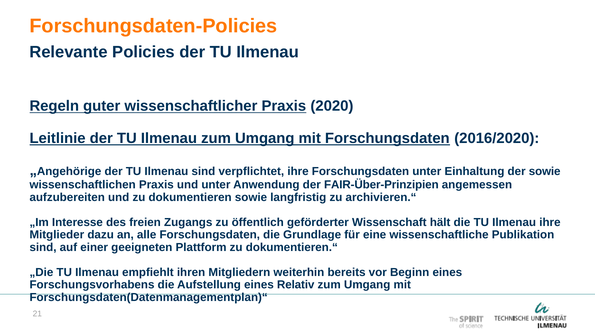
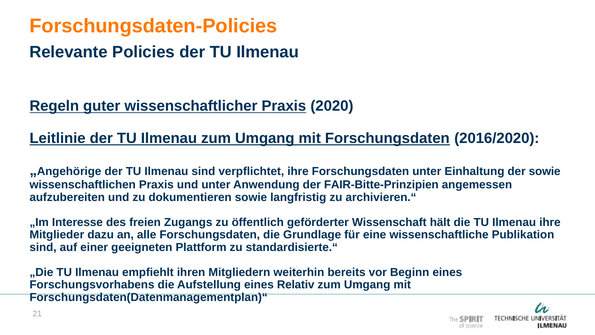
FAIR-Über-Prinzipien: FAIR-Über-Prinzipien -> FAIR-Bitte-Prinzipien
dokumentieren.“: dokumentieren.“ -> standardisierte.“
